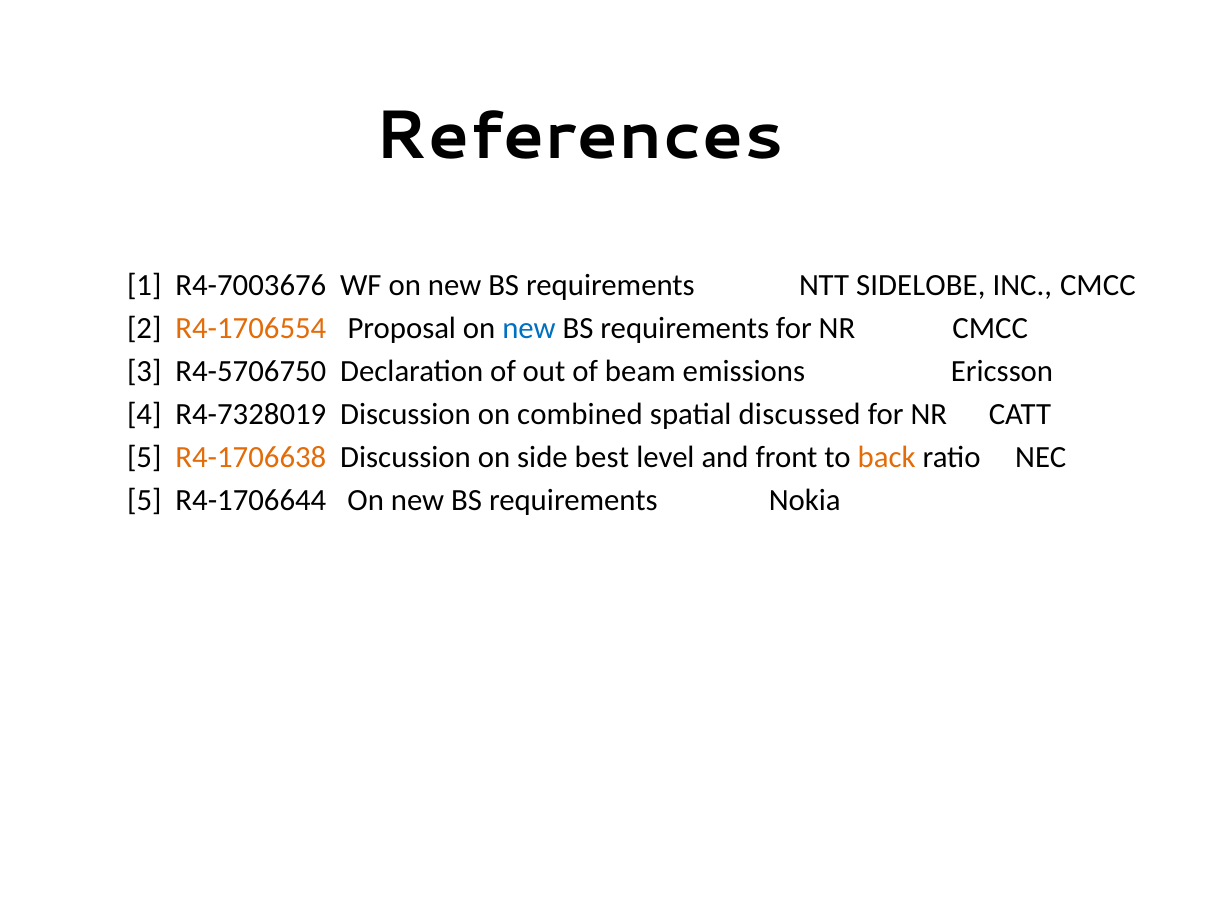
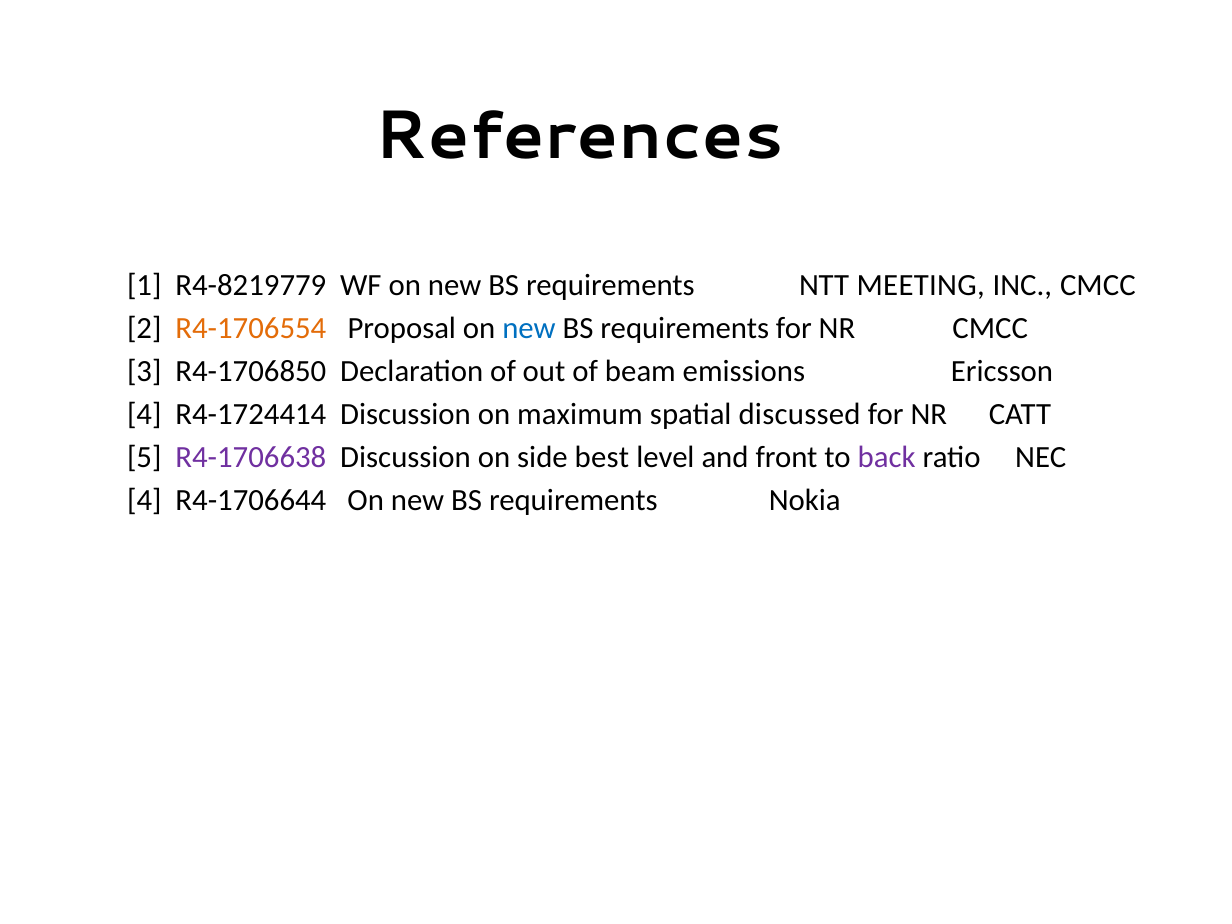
R4-7003676: R4-7003676 -> R4-8219779
SIDELOBE: SIDELOBE -> MEETING
R4-5706750: R4-5706750 -> R4-1706850
R4-7328019: R4-7328019 -> R4-1724414
combined: combined -> maximum
R4-1706638 colour: orange -> purple
back colour: orange -> purple
5 at (144, 501): 5 -> 4
